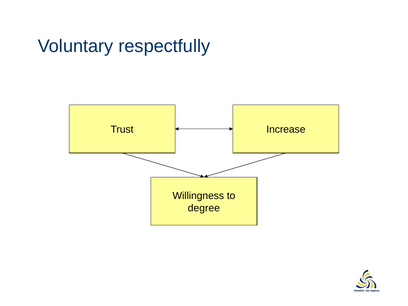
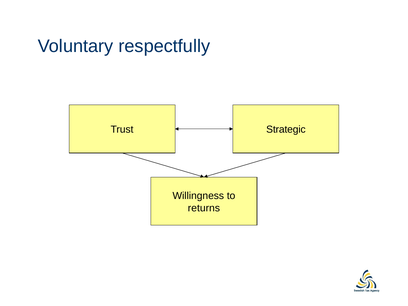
Increase: Increase -> Strategic
degree: degree -> returns
